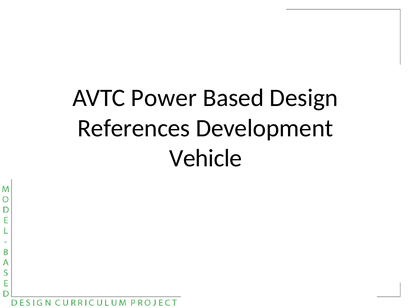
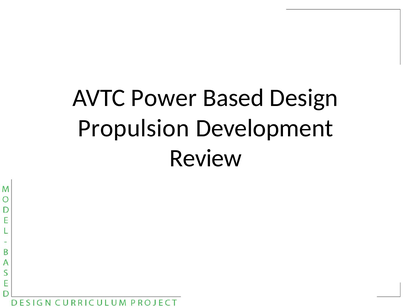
References: References -> Propulsion
Vehicle: Vehicle -> Review
